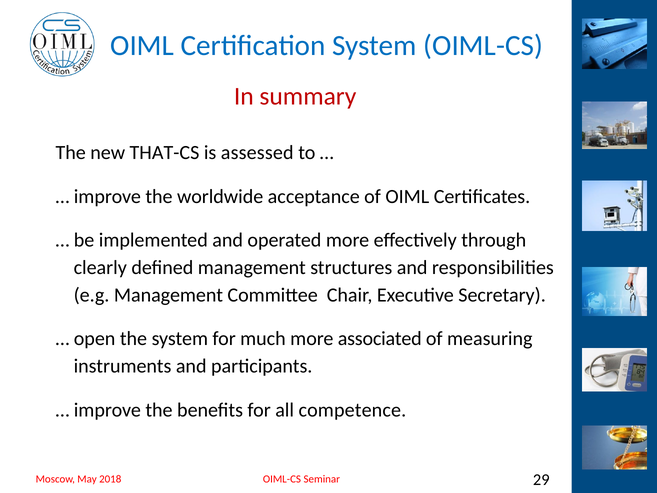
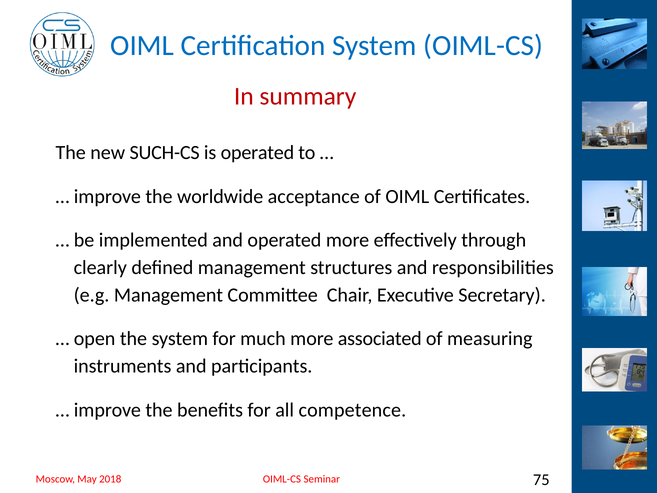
THAT-CS: THAT-CS -> SUCH-CS
is assessed: assessed -> operated
29: 29 -> 75
